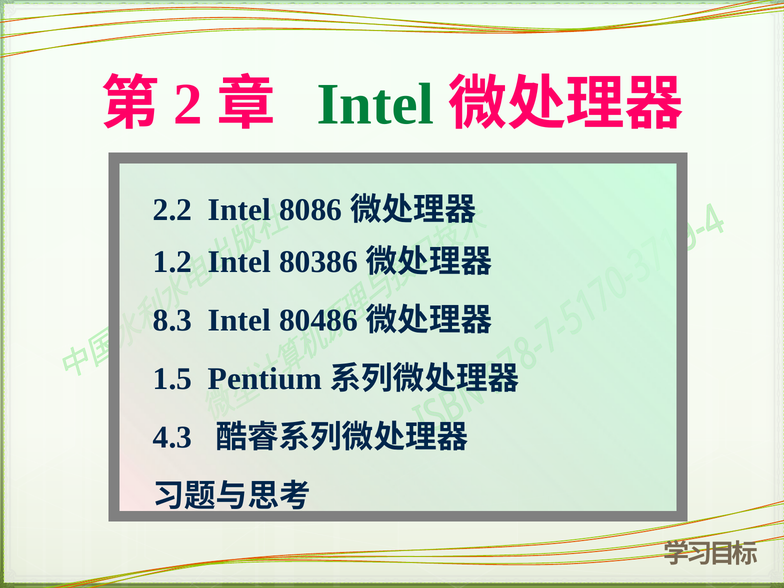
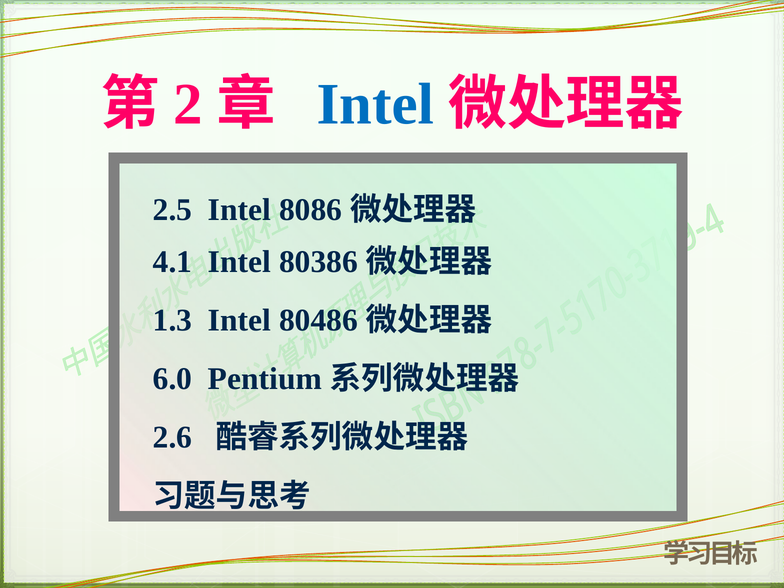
Intel at (375, 105) colour: green -> blue
2.2: 2.2 -> 2.5
1.2: 1.2 -> 4.1
8.3: 8.3 -> 1.3
1.5: 1.5 -> 6.0
4.3: 4.3 -> 2.6
